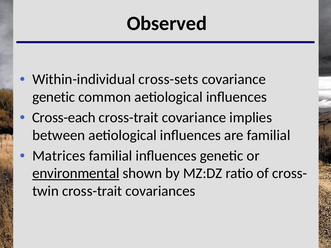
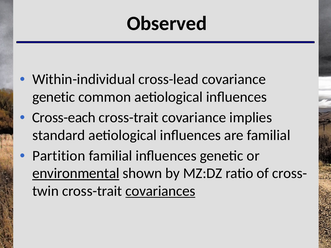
cross-sets: cross-sets -> cross-lead
between: between -> standard
Matrices: Matrices -> Partition
covariances underline: none -> present
